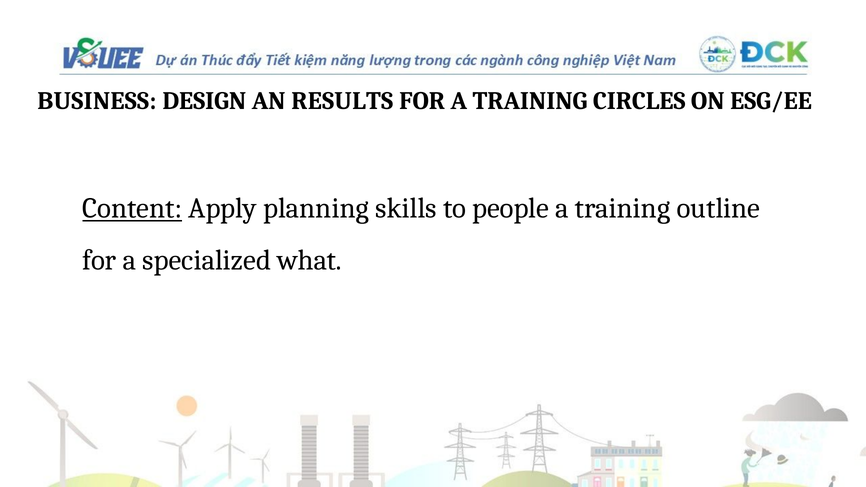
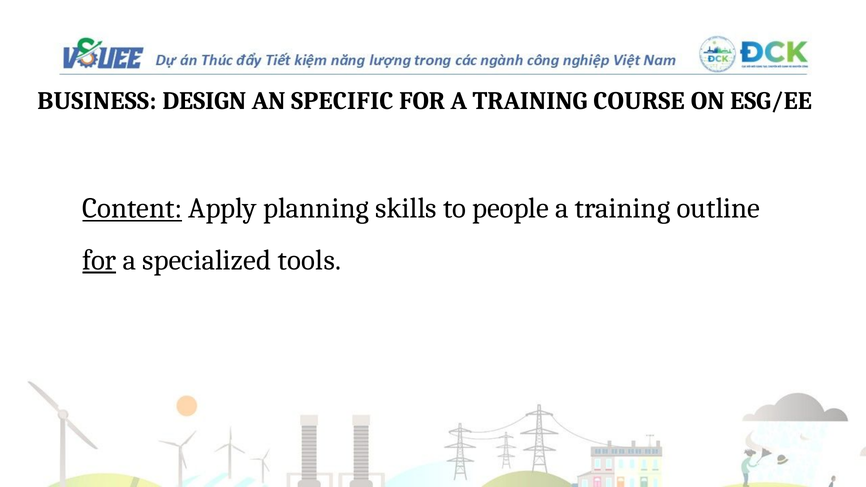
RESULTS: RESULTS -> SPECIFIC
CIRCLES: CIRCLES -> COURSE
for at (99, 260) underline: none -> present
what: what -> tools
